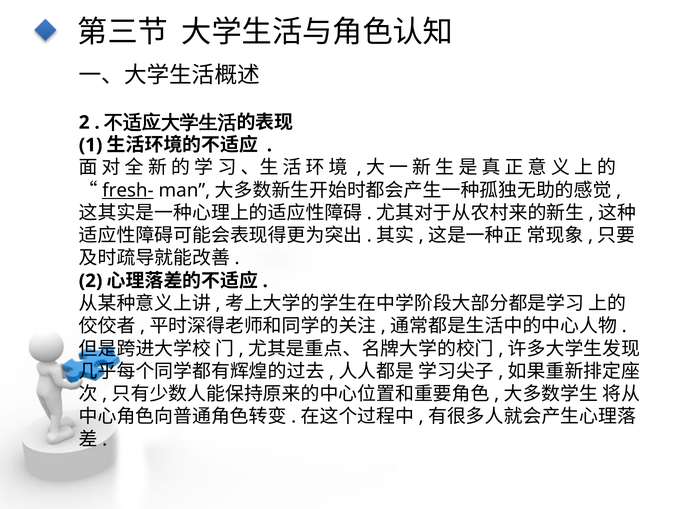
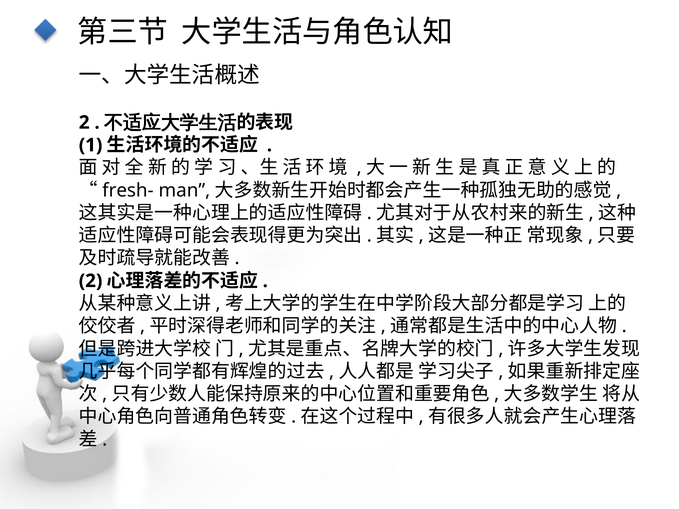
fresh- underline: present -> none
